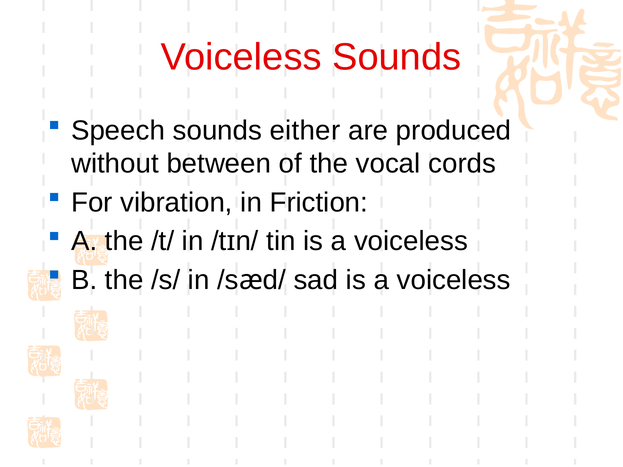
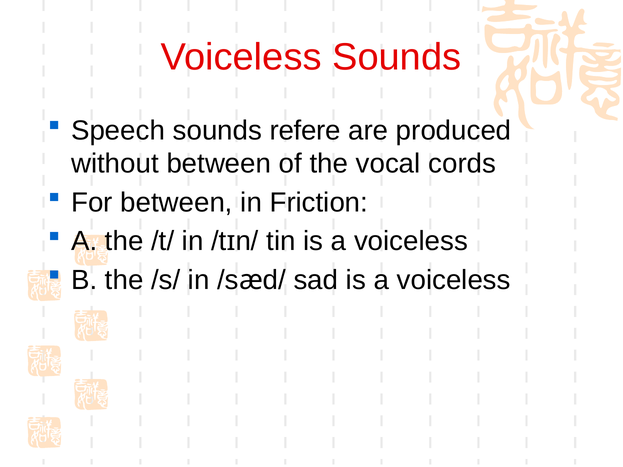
either: either -> refere
For vibration: vibration -> between
